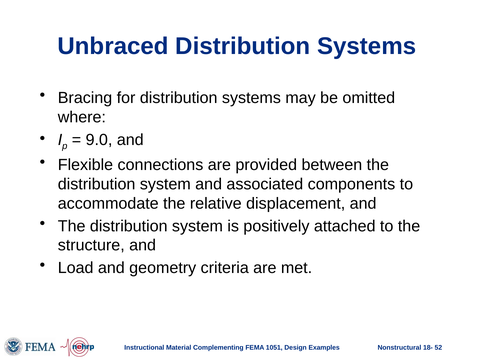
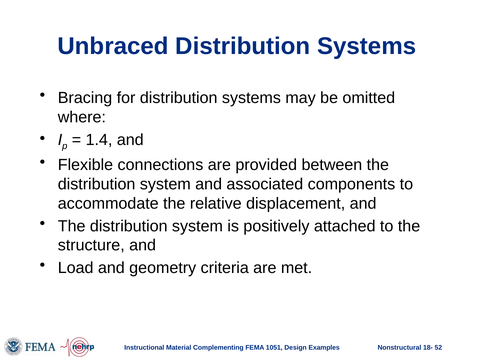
9.0: 9.0 -> 1.4
